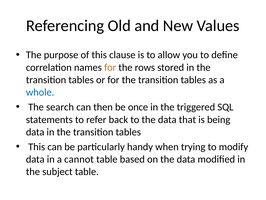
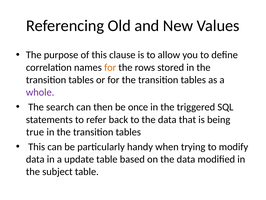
whole colour: blue -> purple
data at (35, 132): data -> true
cannot: cannot -> update
